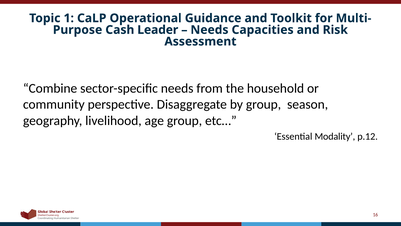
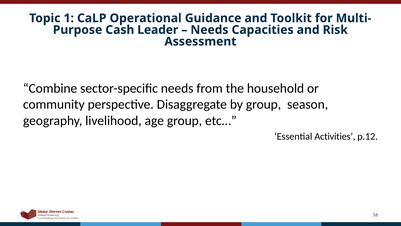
Modality: Modality -> Activities
